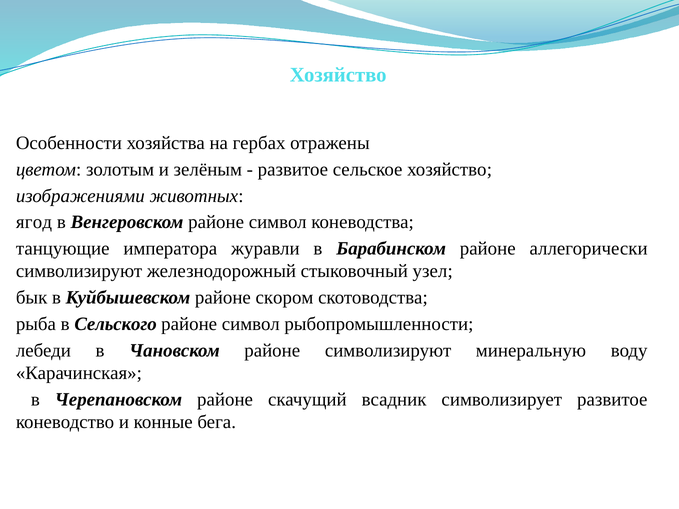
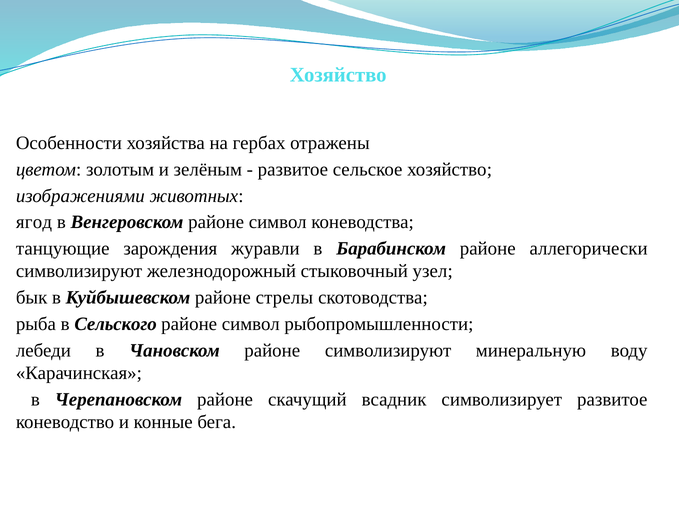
императора: императора -> зарождения
скором: скором -> стрелы
